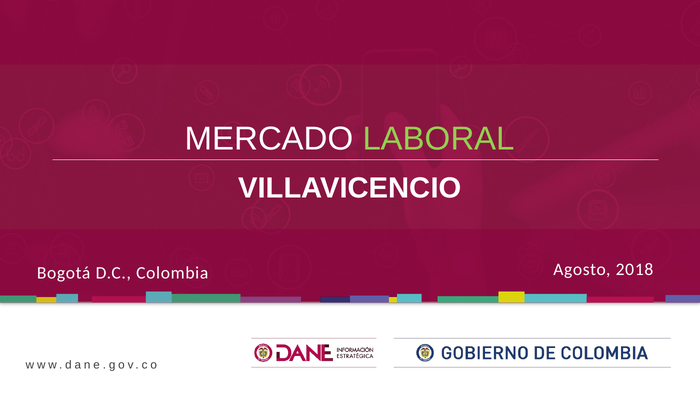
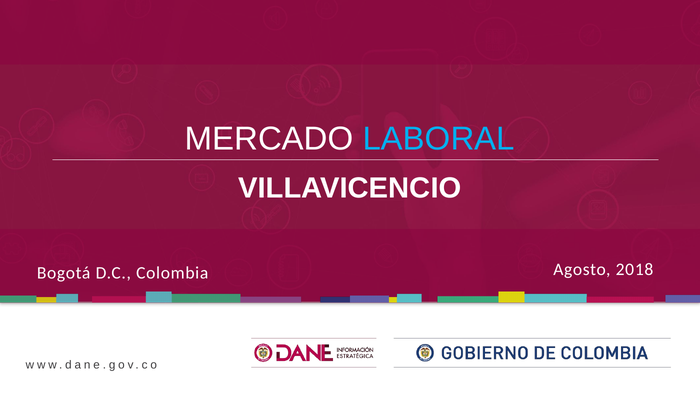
LABORAL colour: light green -> light blue
